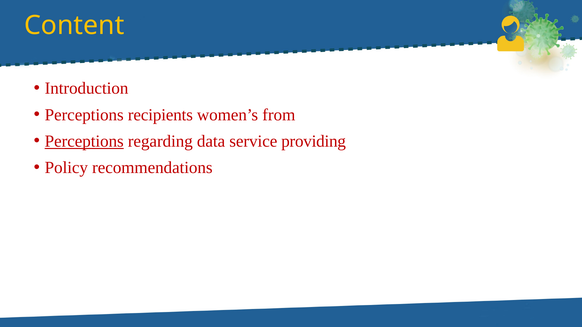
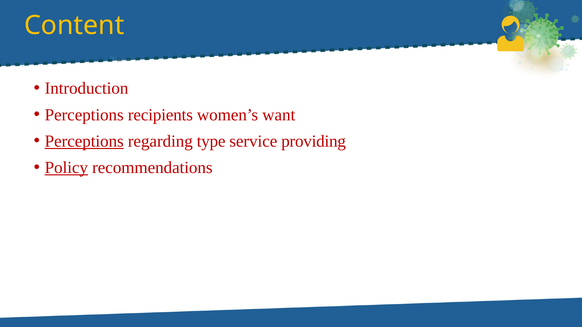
from: from -> want
data: data -> type
Policy underline: none -> present
